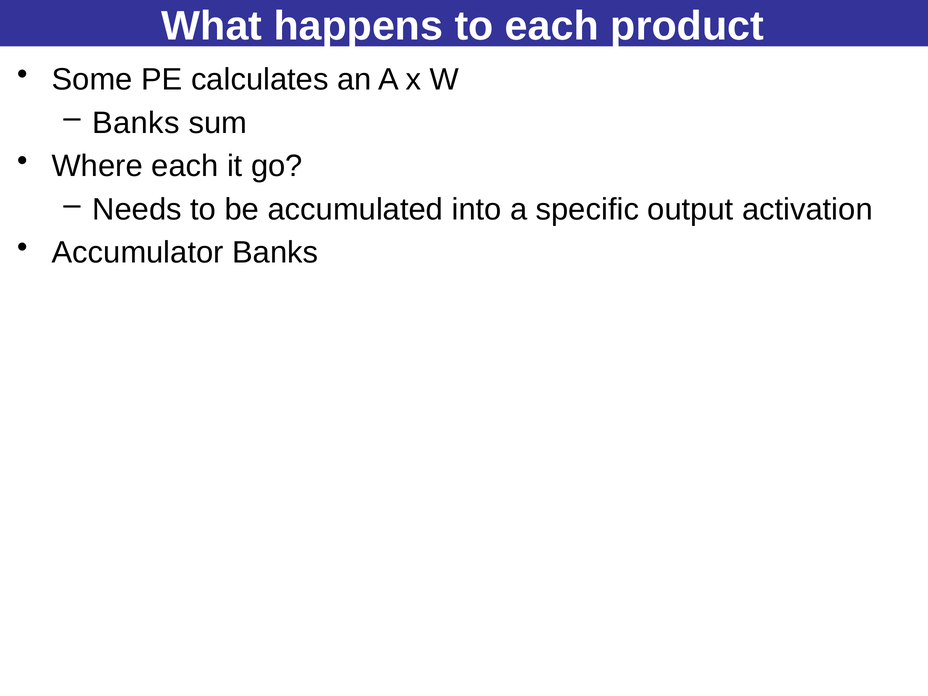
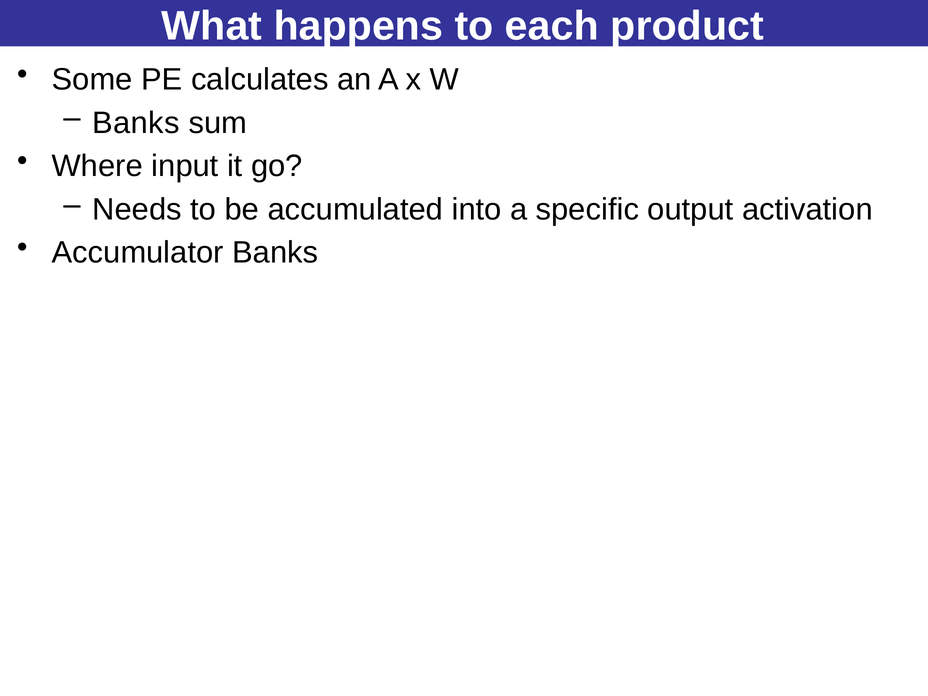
Where each: each -> input
